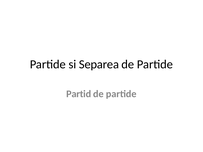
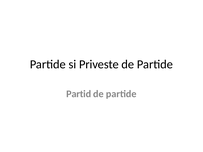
Separea: Separea -> Priveste
